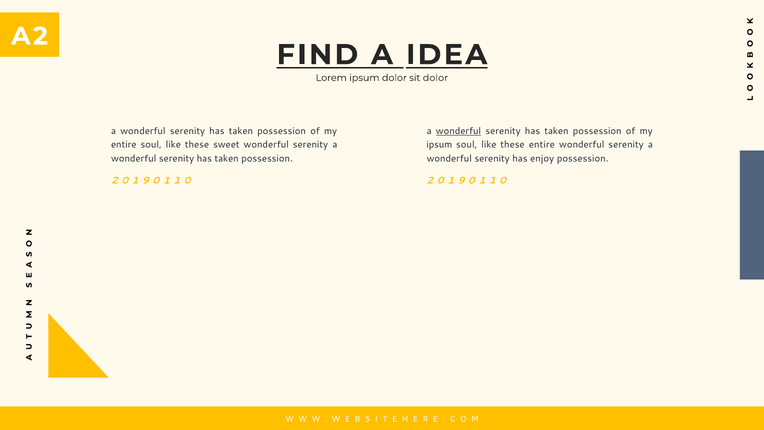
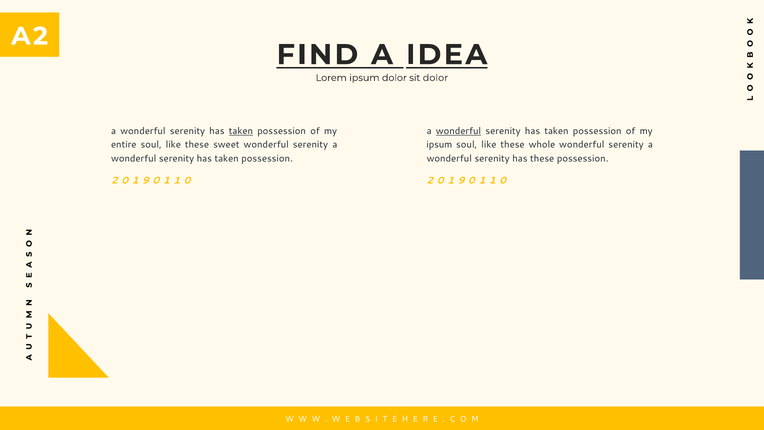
taken at (241, 131) underline: none -> present
these entire: entire -> whole
has enjoy: enjoy -> these
